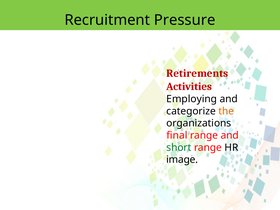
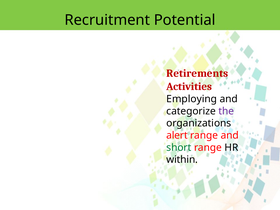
Pressure: Pressure -> Potential
the colour: orange -> purple
final: final -> alert
image: image -> within
